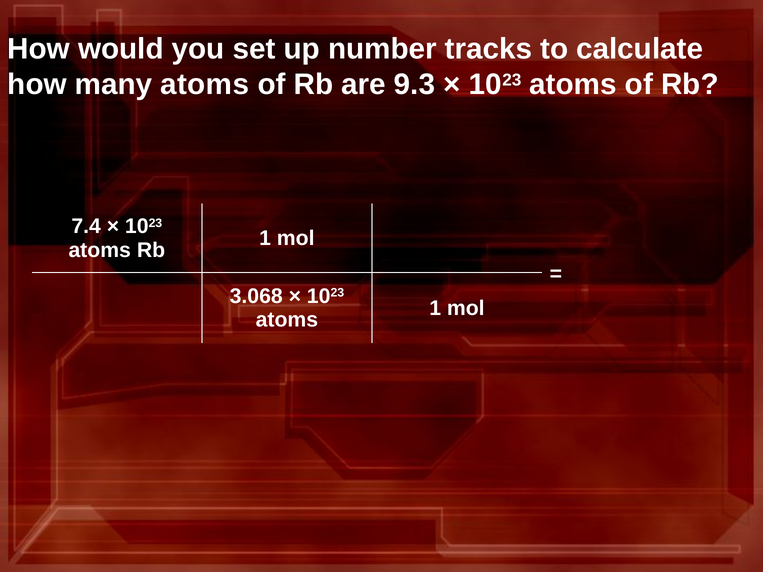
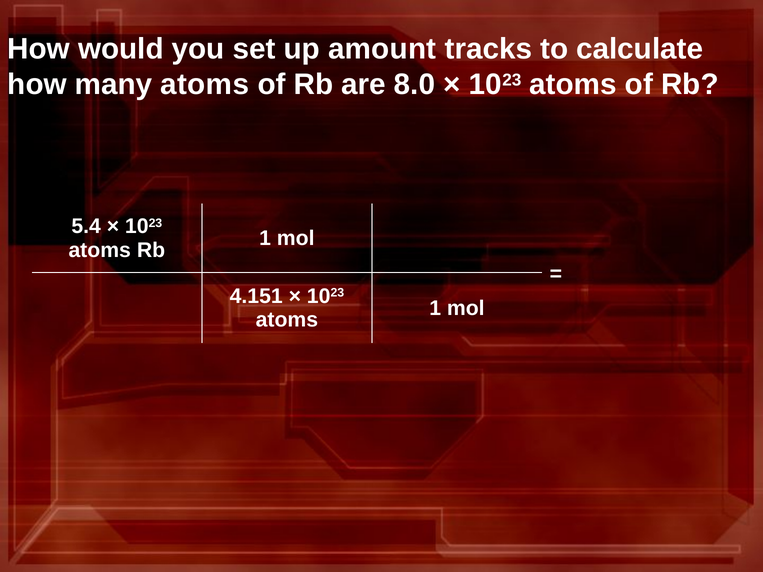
number: number -> amount
9.3: 9.3 -> 8.0
7.4: 7.4 -> 5.4
3.068: 3.068 -> 4.151
